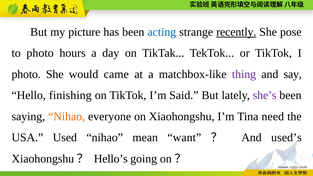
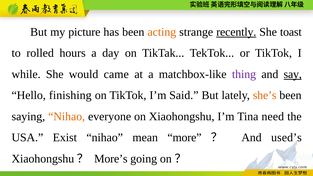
acting colour: blue -> orange
pose: pose -> toast
to photo: photo -> rolled
photo at (26, 74): photo -> while
say underline: none -> present
she’s colour: purple -> orange
Used: Used -> Exist
want: want -> more
Hello’s: Hello’s -> More’s
